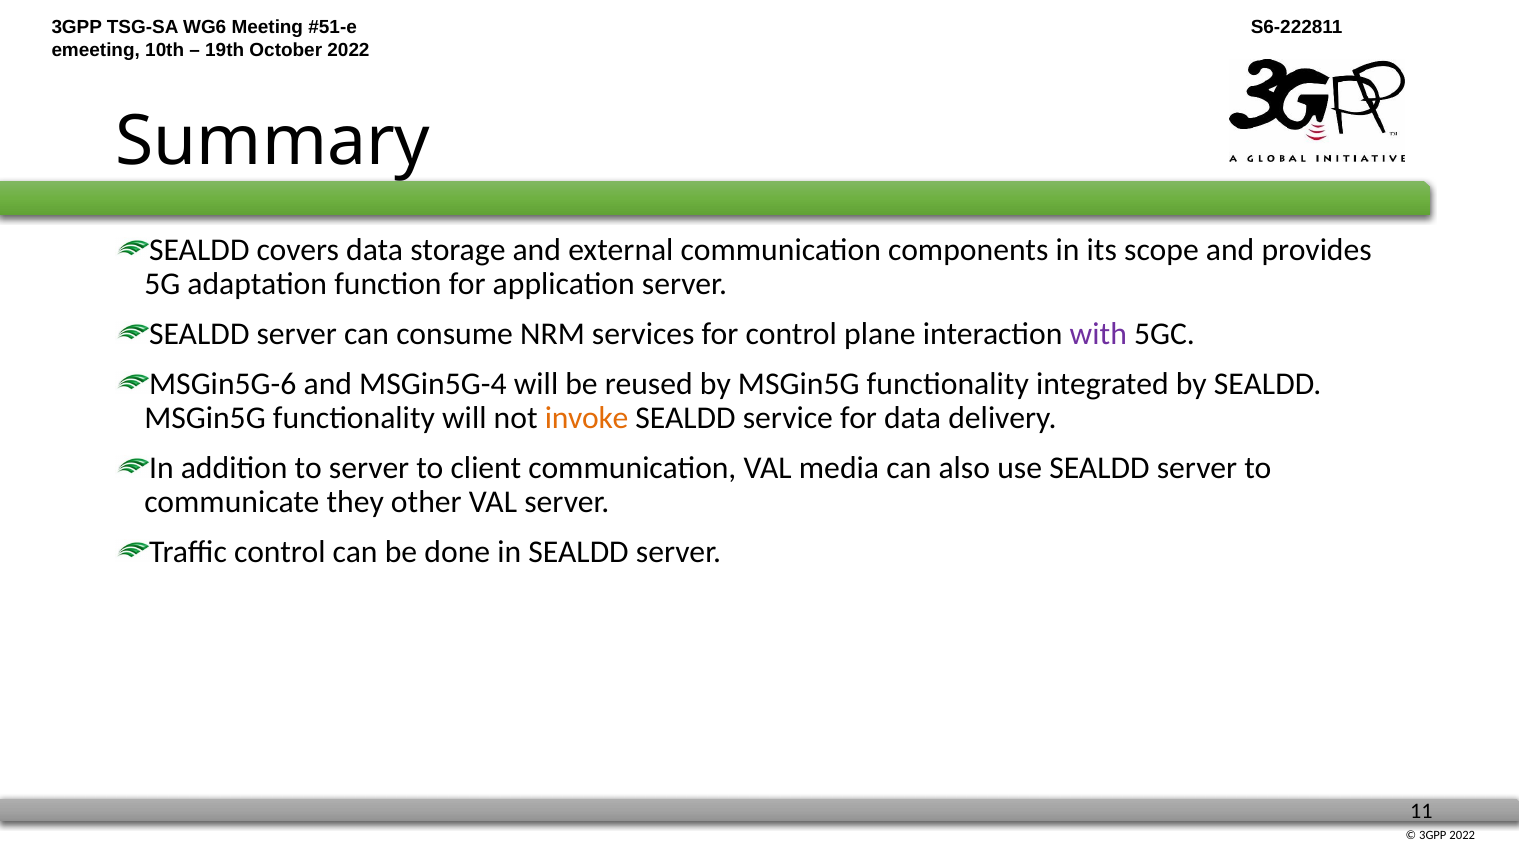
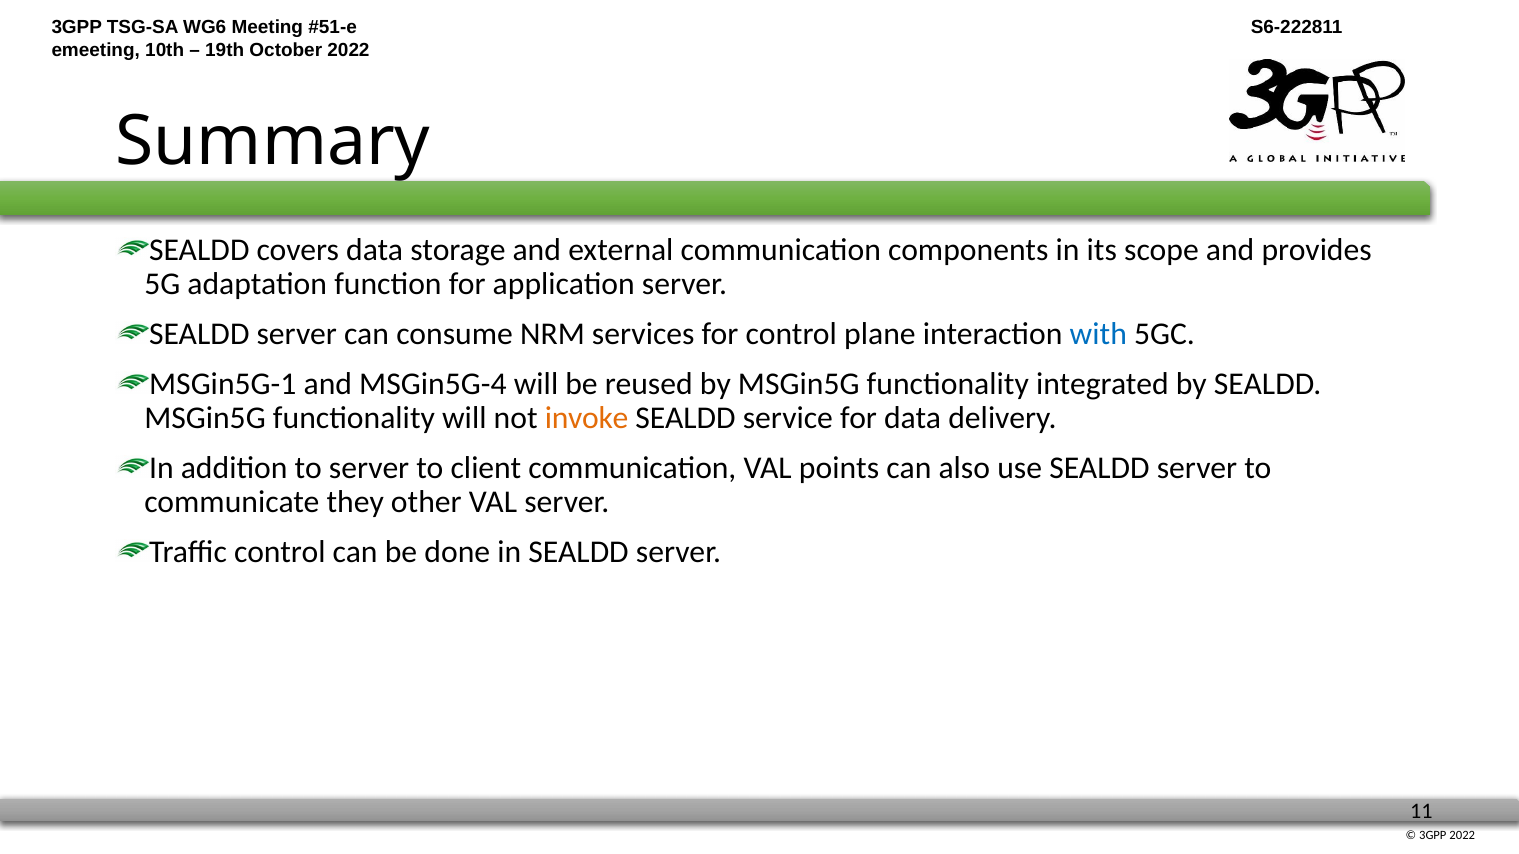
with colour: purple -> blue
MSGin5G-6: MSGin5G-6 -> MSGin5G-1
media: media -> points
